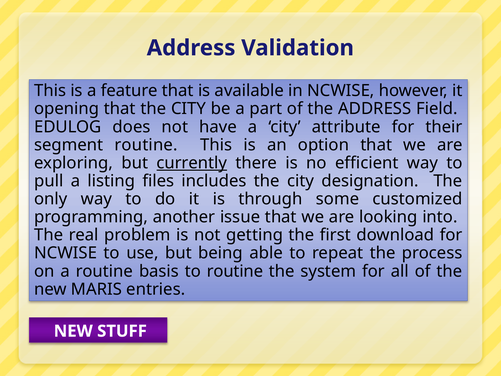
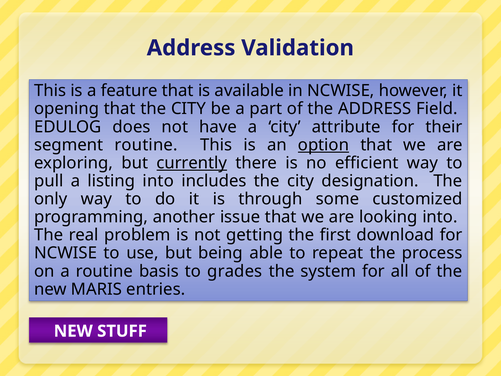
option underline: none -> present
listing files: files -> into
to routine: routine -> grades
